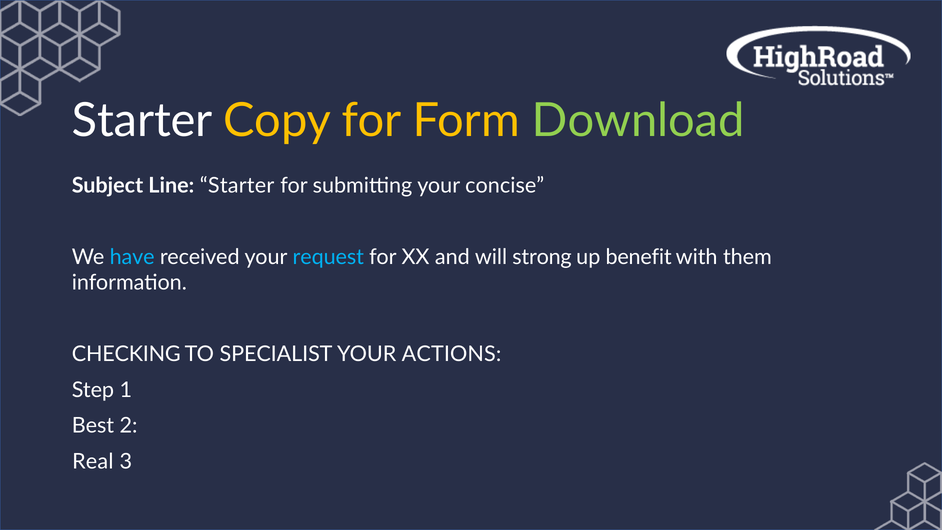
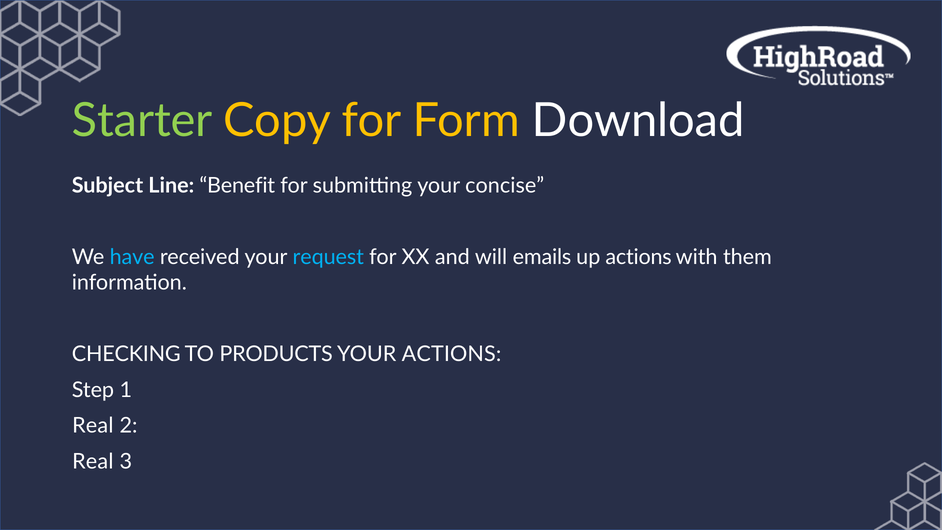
Starter at (142, 121) colour: white -> light green
Download colour: light green -> white
Line Starter: Starter -> Benefit
strong: strong -> emails
up benefit: benefit -> actions
SPECIALIST: SPECIALIST -> PRODUCTS
Best at (93, 426): Best -> Real
